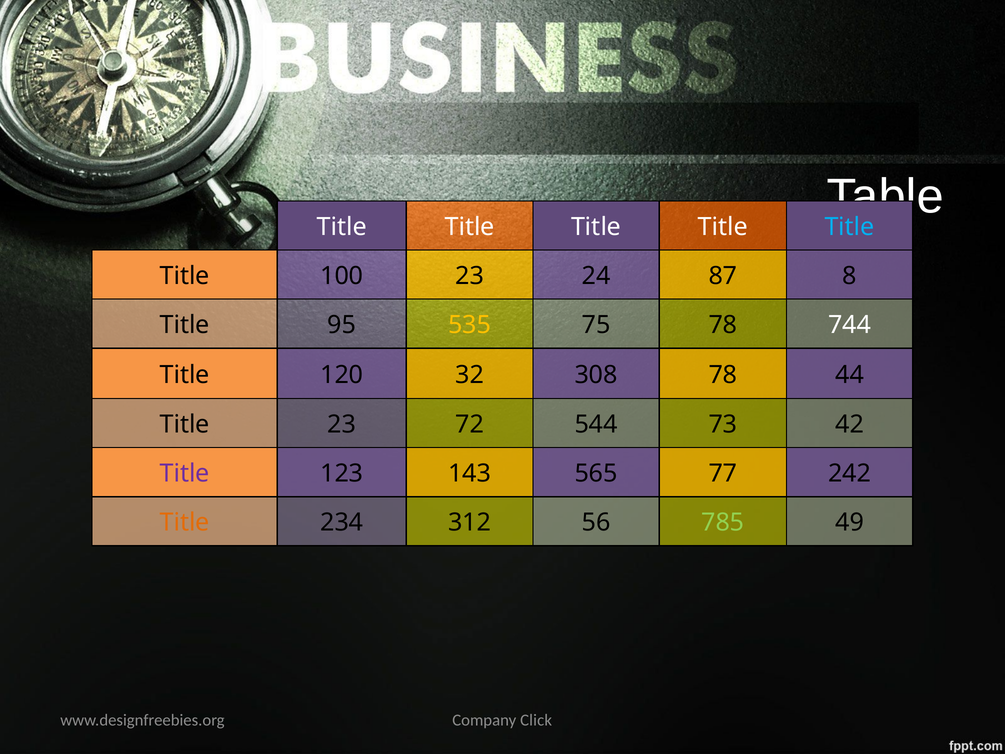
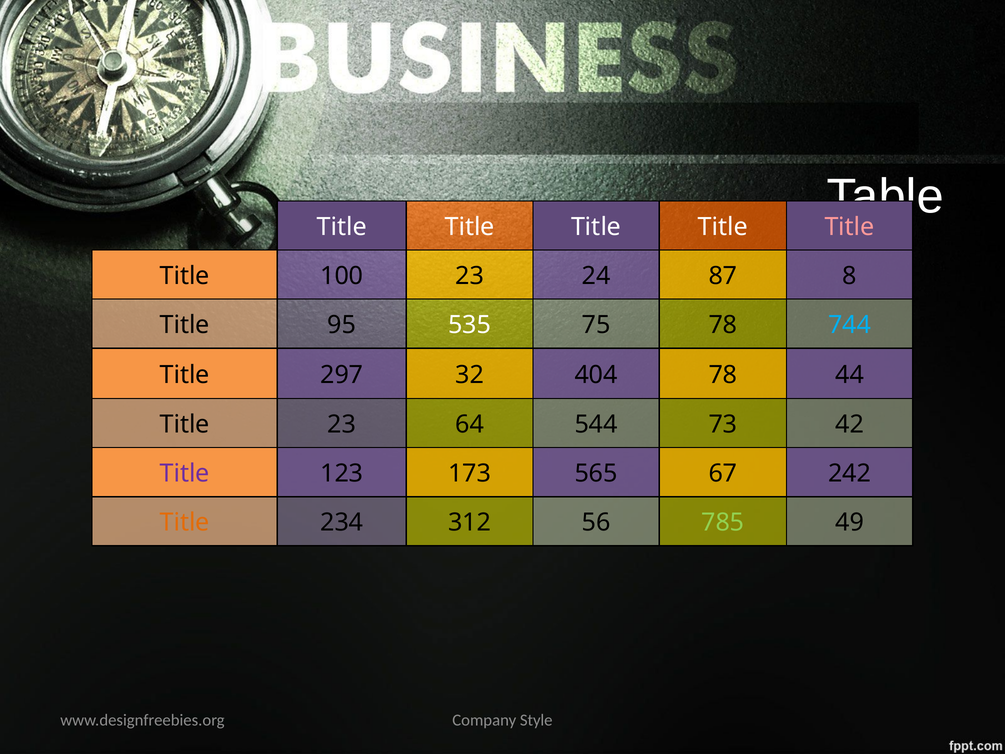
Title at (850, 227) colour: light blue -> pink
535 colour: yellow -> white
744 colour: white -> light blue
120: 120 -> 297
308: 308 -> 404
72: 72 -> 64
143: 143 -> 173
77: 77 -> 67
Click: Click -> Style
